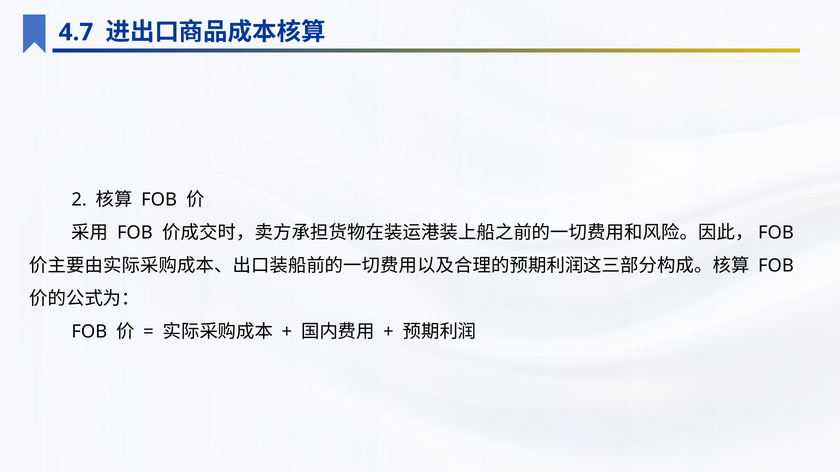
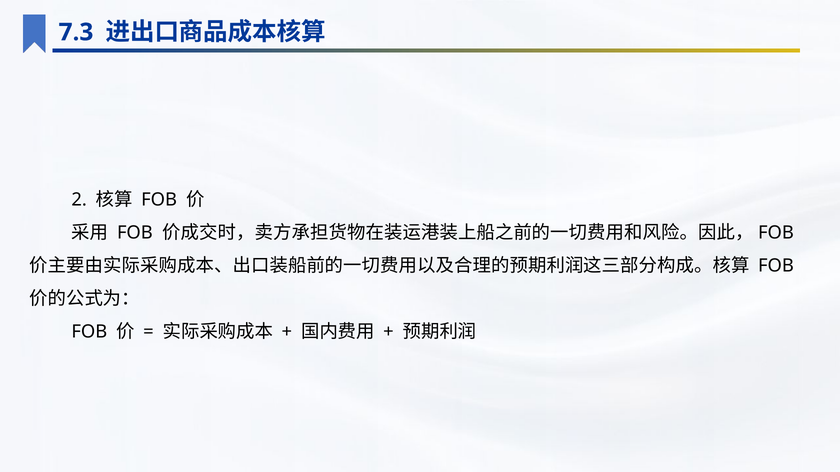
4.7: 4.7 -> 7.3
